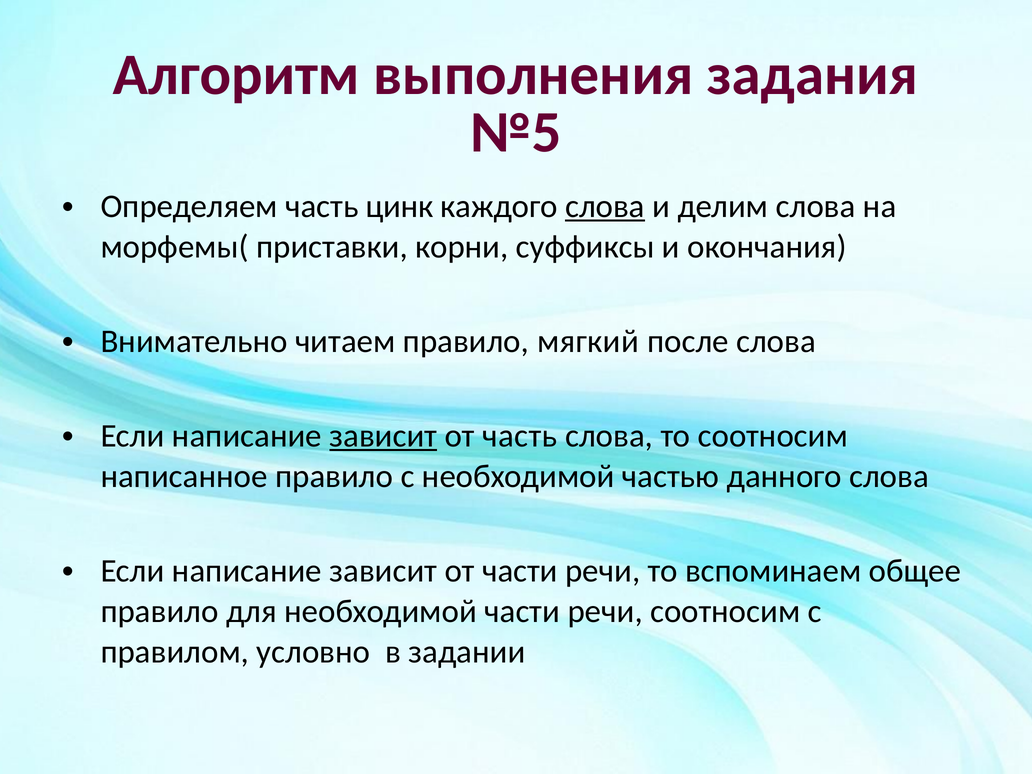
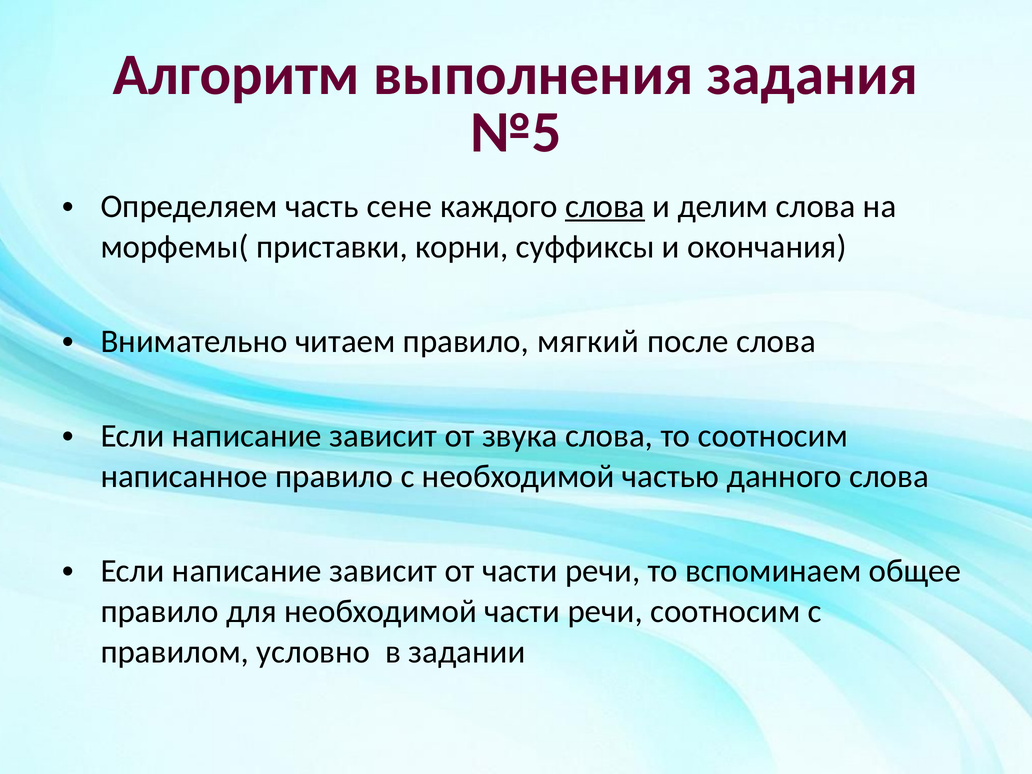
цинк: цинк -> сене
зависит at (383, 436) underline: present -> none
от часть: часть -> звука
